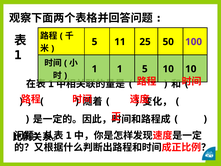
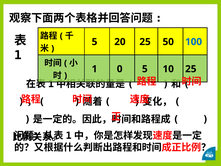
11: 11 -> 20
100 colour: purple -> blue
1 1: 1 -> 0
10 10: 10 -> 25
